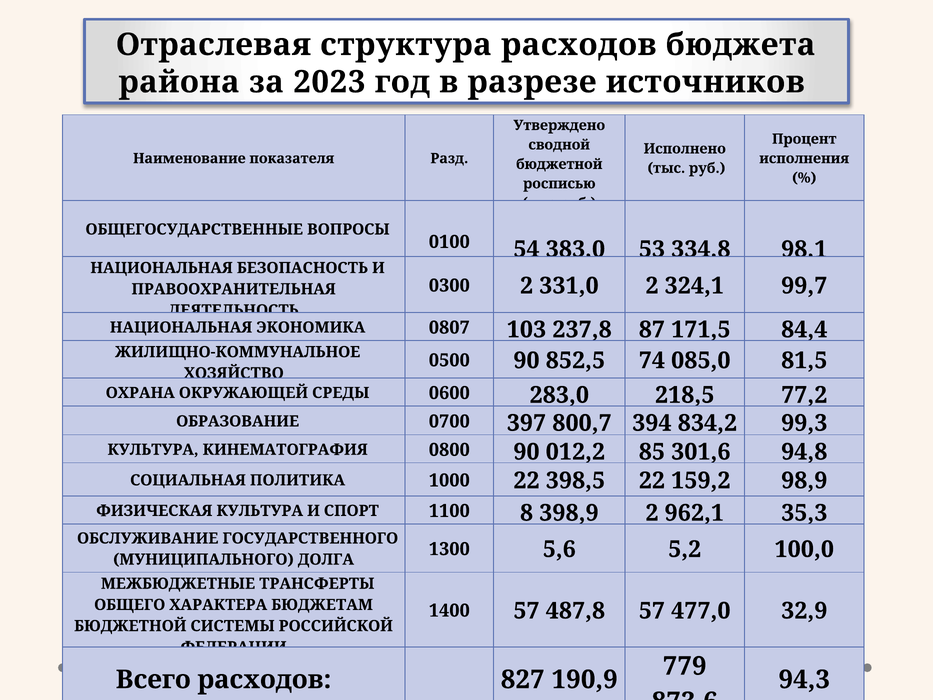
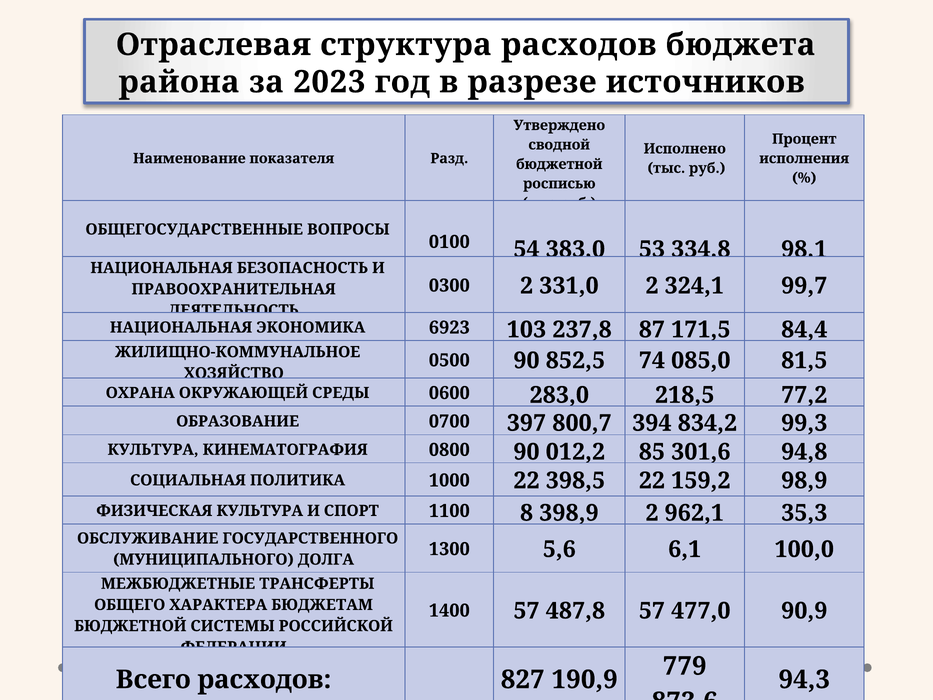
0807: 0807 -> 6923
5,2: 5,2 -> 6,1
32,9: 32,9 -> 90,9
